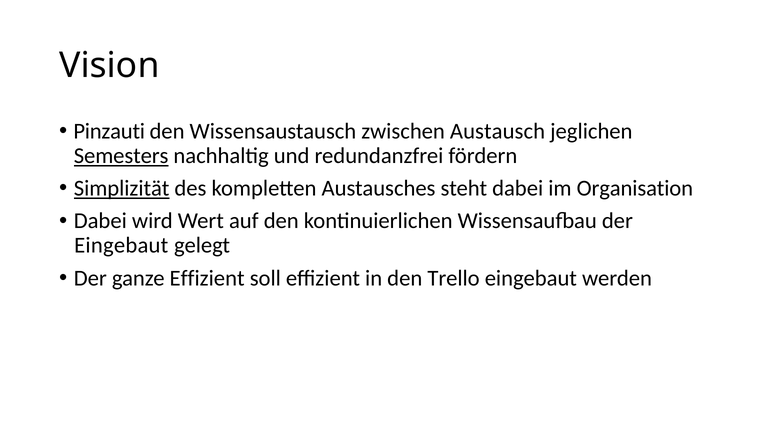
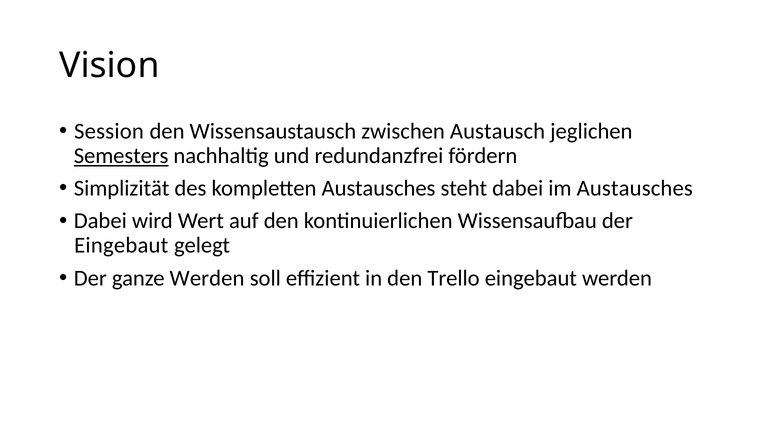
Pinzauti: Pinzauti -> Session
Simplizität underline: present -> none
im Organisation: Organisation -> Austausches
ganze Effizient: Effizient -> Werden
